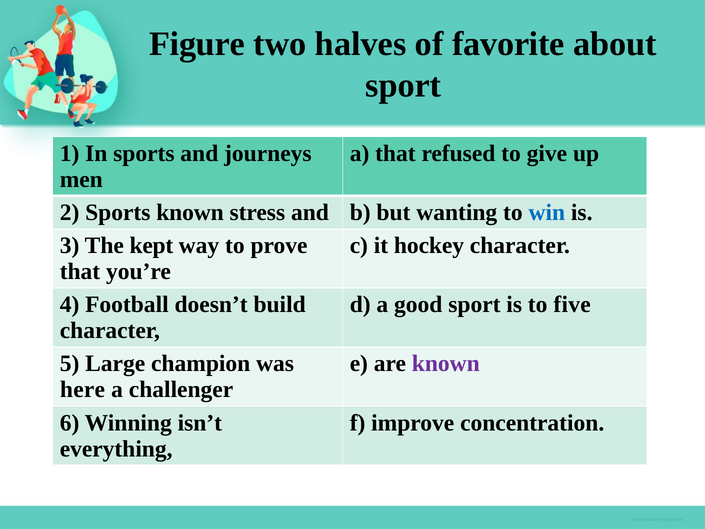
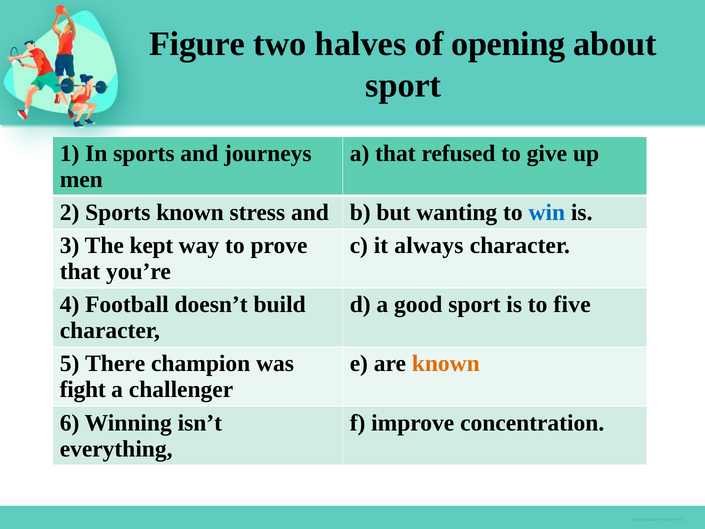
favorite: favorite -> opening
hockey: hockey -> always
Large: Large -> There
known at (446, 364) colour: purple -> orange
here: here -> fight
